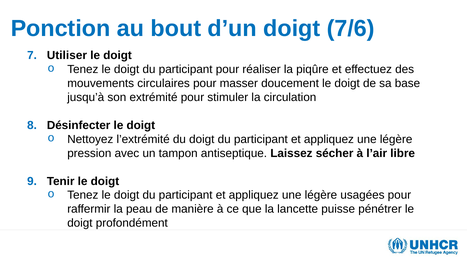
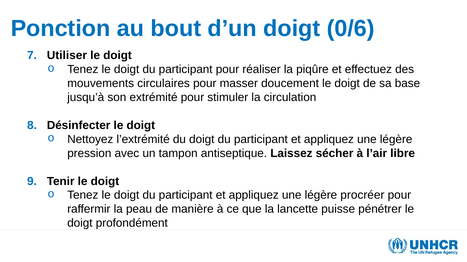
7/6: 7/6 -> 0/6
usagées: usagées -> procréer
